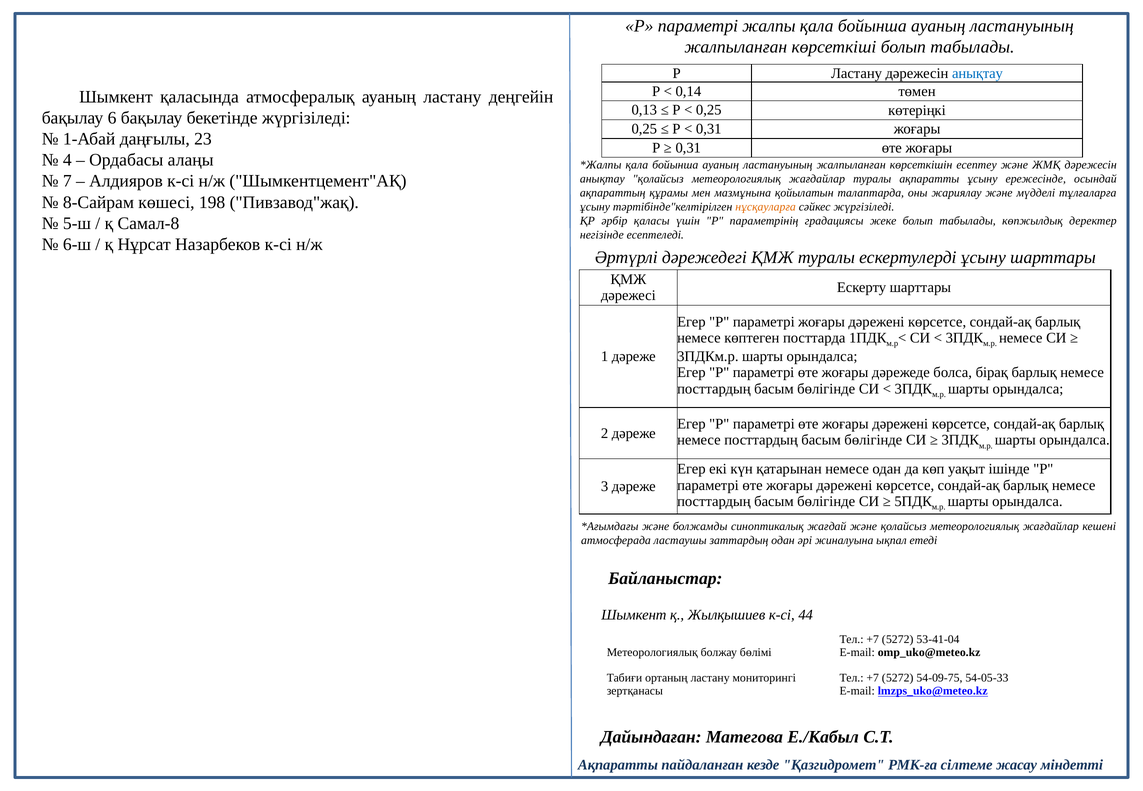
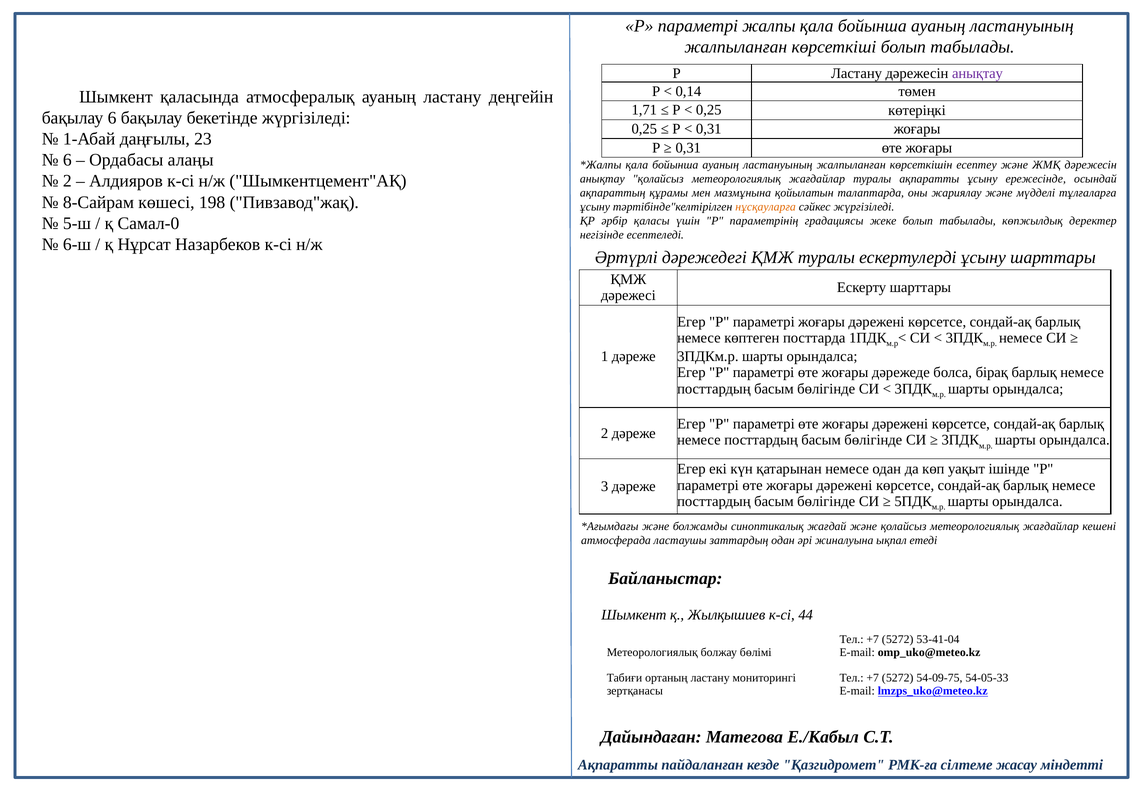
анықтау at (977, 73) colour: blue -> purple
0,13: 0,13 -> 1,71
4 at (67, 160): 4 -> 6
7 at (67, 181): 7 -> 2
Самал-8: Самал-8 -> Самал-0
